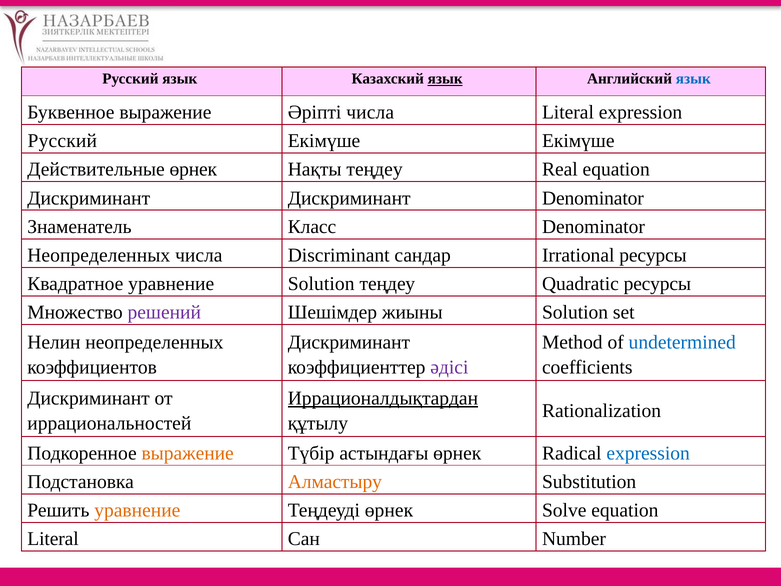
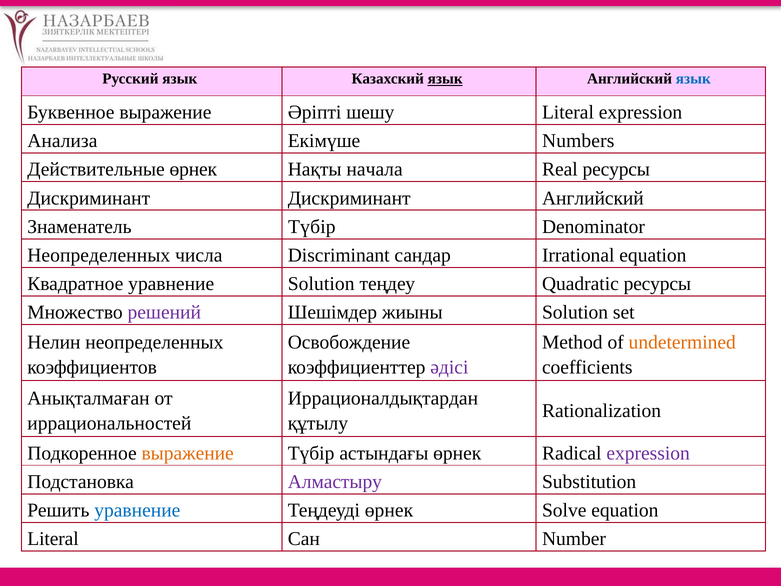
Әріпті числа: числа -> шешу
Русский at (62, 141): Русский -> Анализа
Екімүше Екімүше: Екімүше -> Numbers
Нақты теңдеу: теңдеу -> начала
Real equation: equation -> ресурсы
Дискриминант Denominator: Denominator -> Английский
Знаменатель Класс: Класс -> Түбір
Irrational ресурсы: ресурсы -> equation
Дискриминант at (349, 342): Дискриминант -> Освобождение
undetermined colour: blue -> orange
Дискриминант at (89, 398): Дискриминант -> Анықталмаған
Иррационалдықтардан underline: present -> none
expression at (648, 453) colour: blue -> purple
Алмастыру colour: orange -> purple
уравнение at (137, 510) colour: orange -> blue
